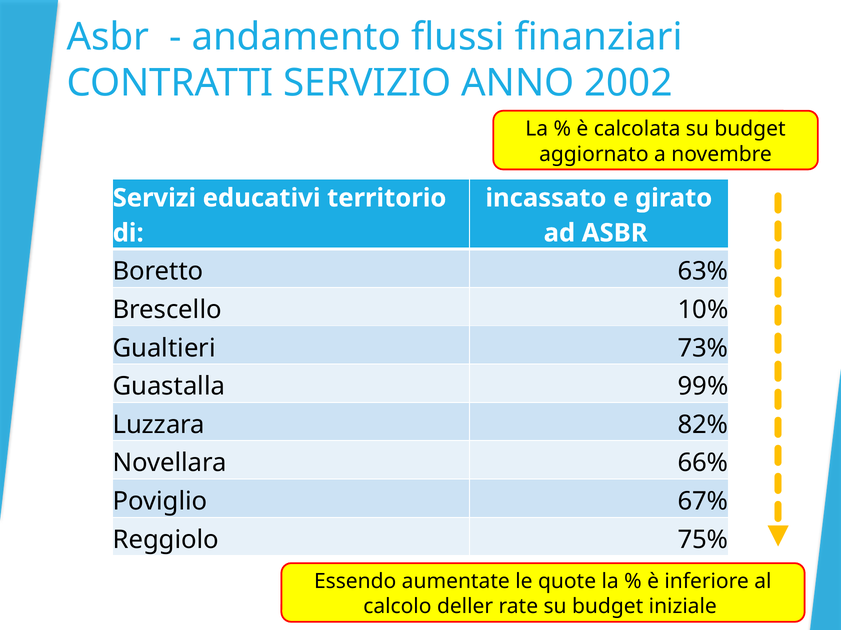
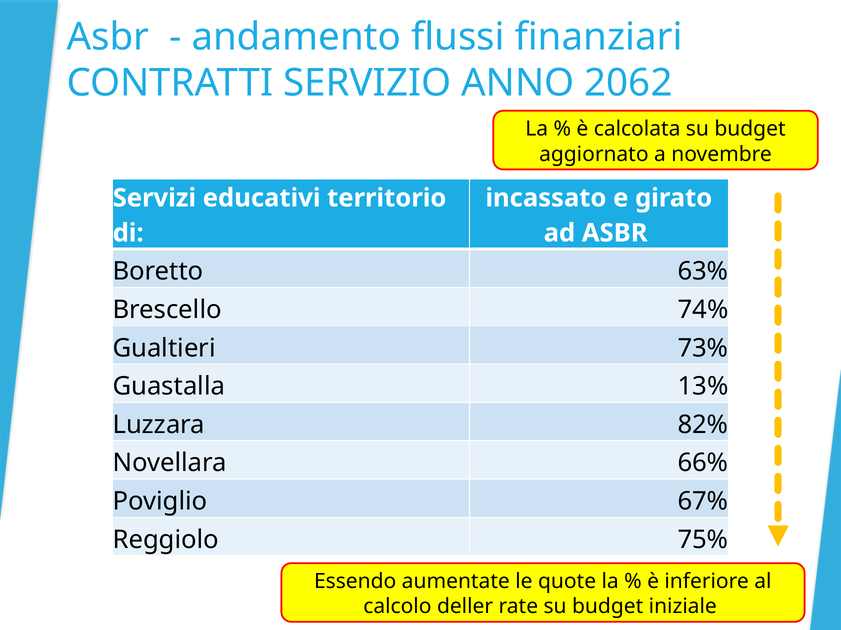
2002: 2002 -> 2062
10%: 10% -> 74%
99%: 99% -> 13%
